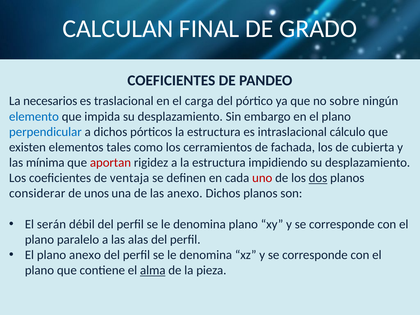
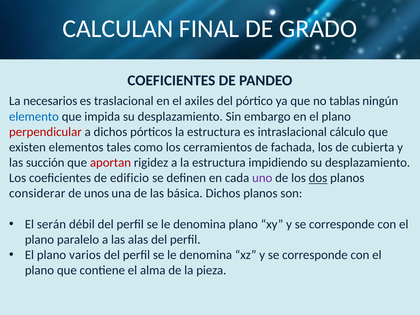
carga: carga -> axiles
sobre: sobre -> tablas
perpendicular colour: blue -> red
mínima: mínima -> succión
ventaja: ventaja -> edificio
uno colour: red -> purple
las anexo: anexo -> básica
plano anexo: anexo -> varios
alma underline: present -> none
